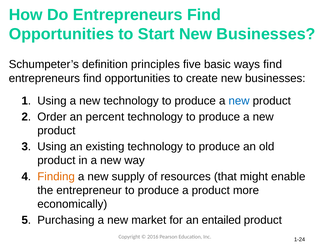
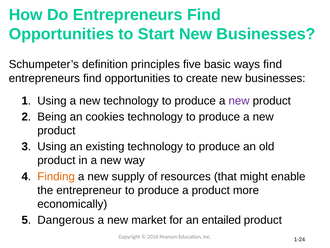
new at (239, 101) colour: blue -> purple
Order: Order -> Being
percent: percent -> cookies
Purchasing: Purchasing -> Dangerous
